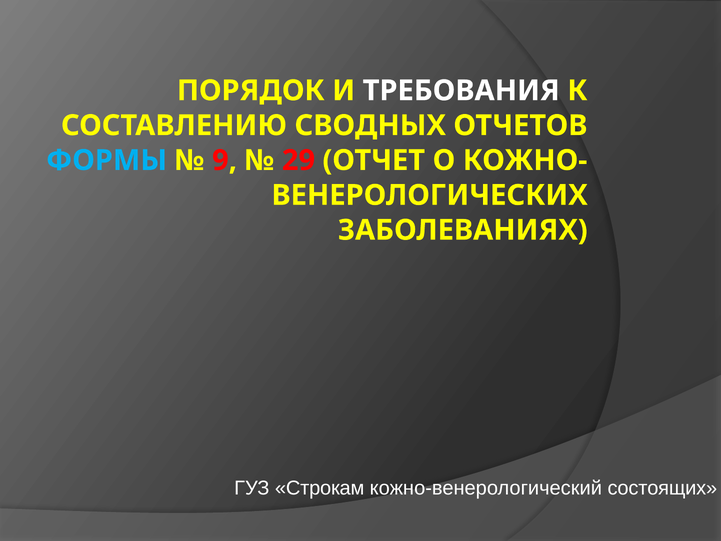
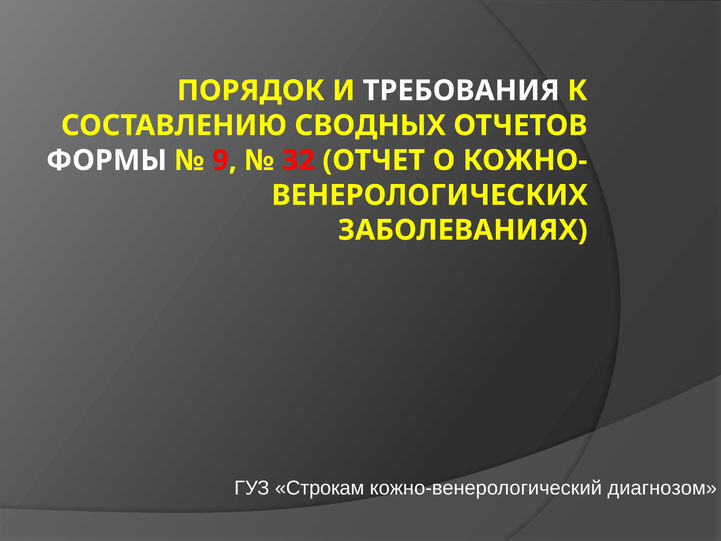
ФОРМЫ colour: light blue -> white
29: 29 -> 32
состоящих: состоящих -> диагнозом
